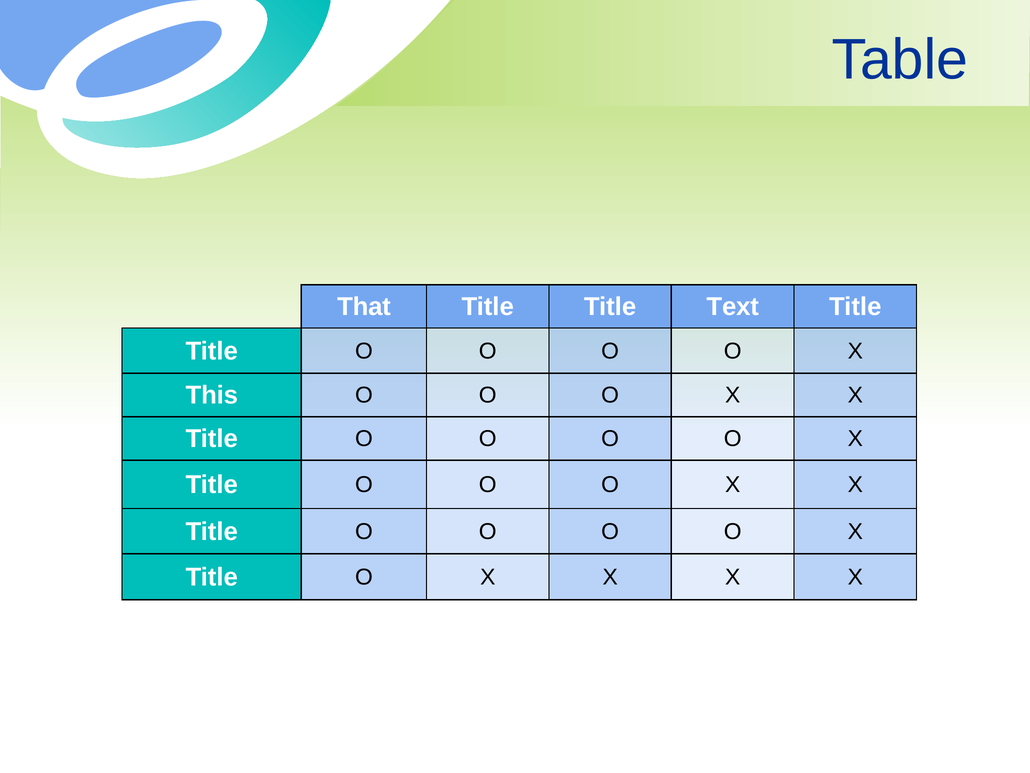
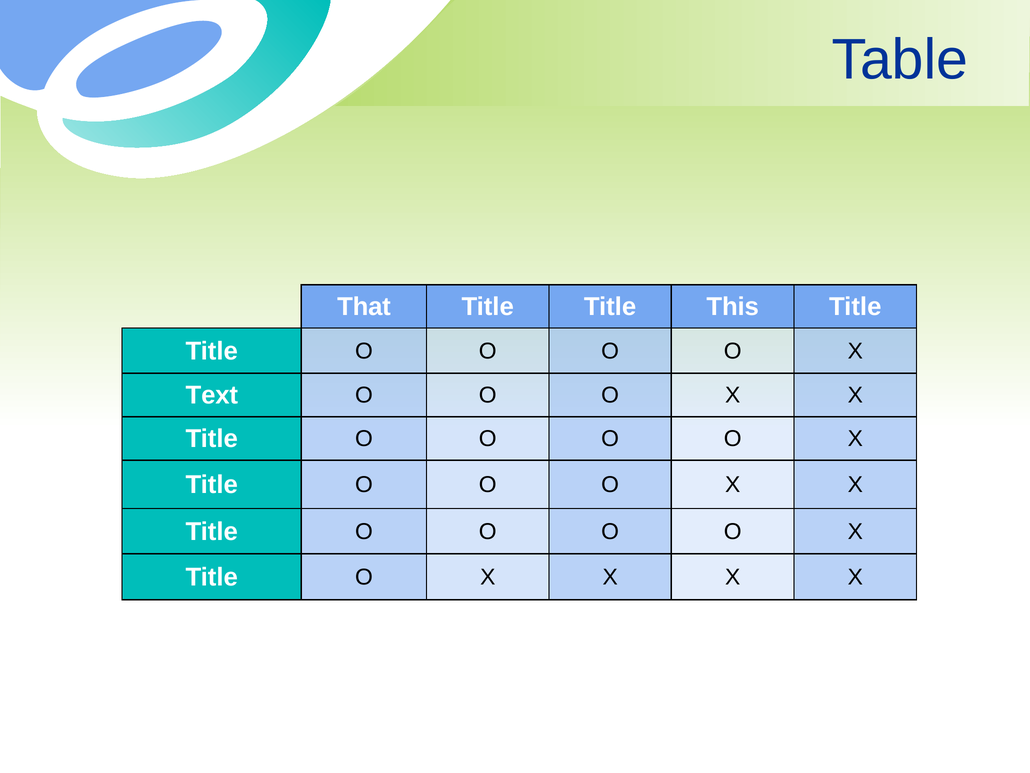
Text: Text -> This
This: This -> Text
